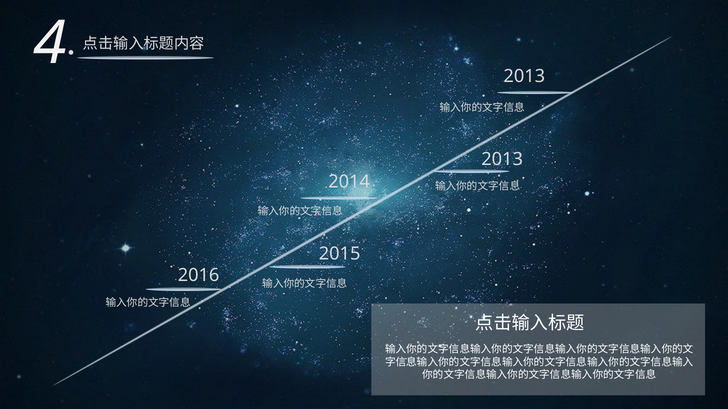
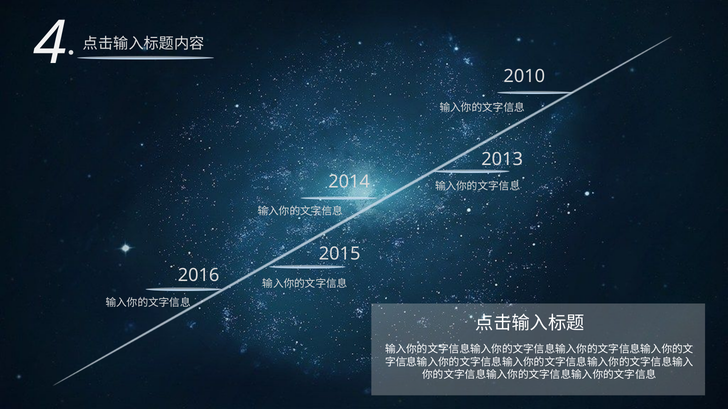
4 2013: 2013 -> 2010
